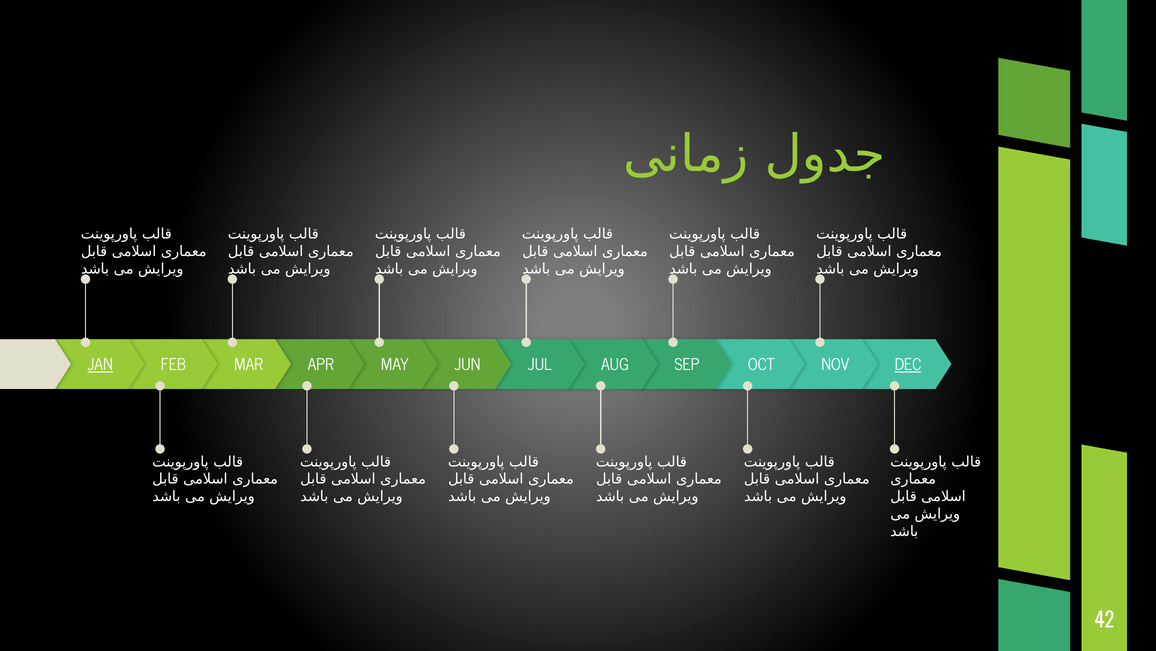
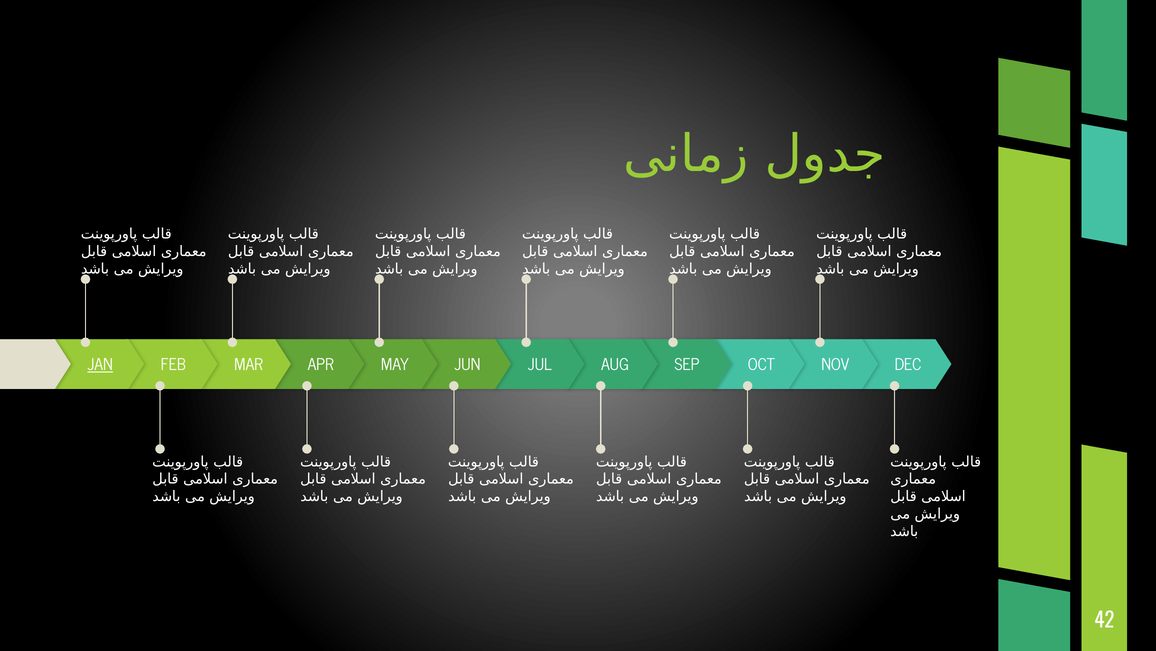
DEC underline: present -> none
